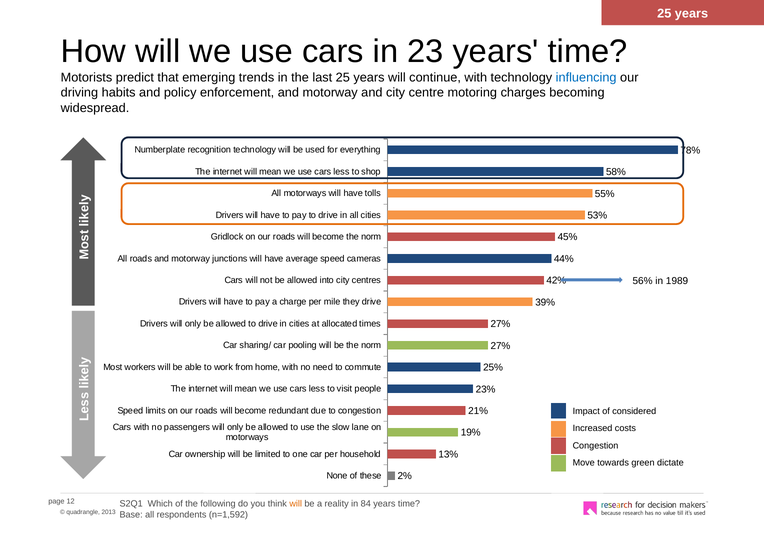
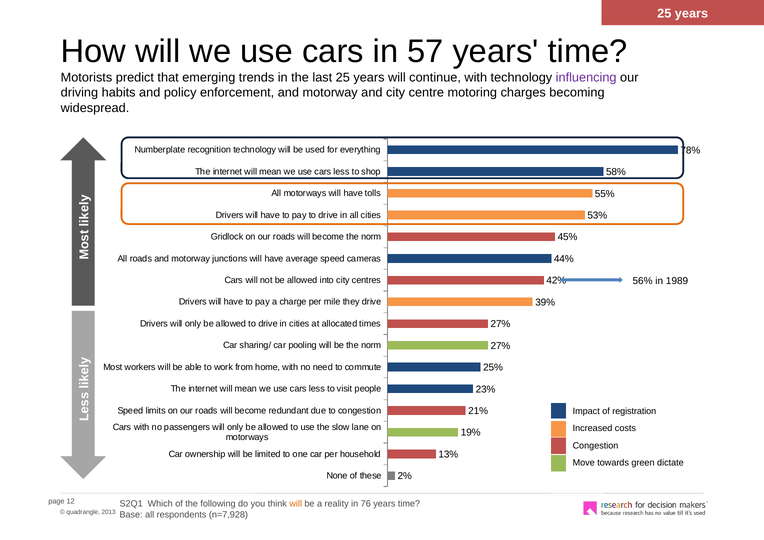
23: 23 -> 57
influencing colour: blue -> purple
considered: considered -> registration
84: 84 -> 76
n=1,592: n=1,592 -> n=7,928
